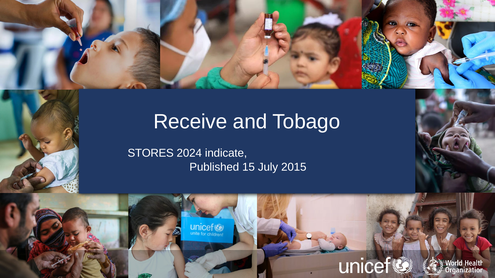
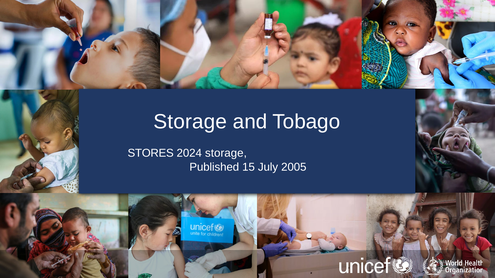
Receive at (190, 122): Receive -> Storage
2024 indicate: indicate -> storage
2015: 2015 -> 2005
